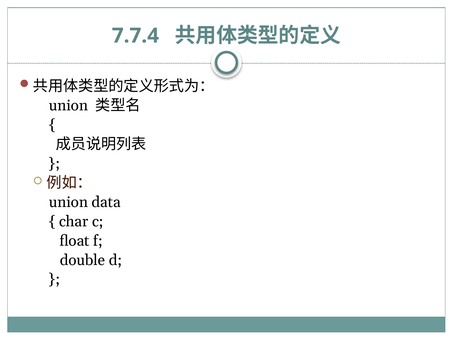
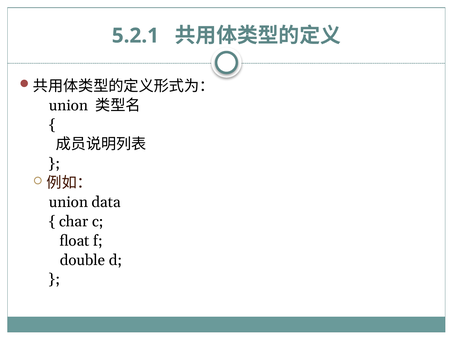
7.7.4: 7.7.4 -> 5.2.1
